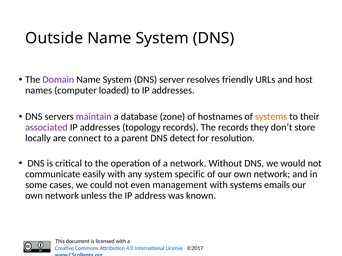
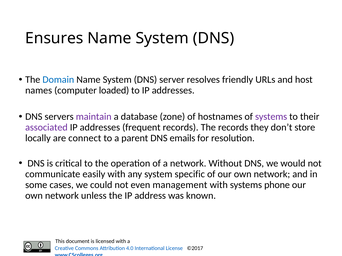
Outside: Outside -> Ensures
Domain colour: purple -> blue
systems at (271, 117) colour: orange -> purple
topology: topology -> frequent
detect: detect -> emails
emails: emails -> phone
